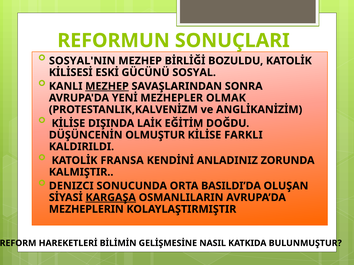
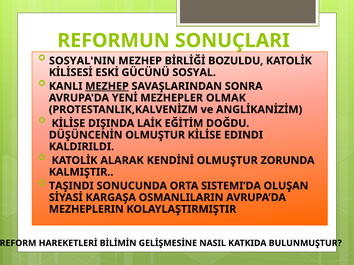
FARKLI: FARKLI -> EDINDI
FRANSA: FRANSA -> ALARAK
KENDİNİ ANLADINIZ: ANLADINIZ -> OLMUŞTUR
DENIZCI: DENIZCI -> TAŞINDI
BASILDI’DA: BASILDI’DA -> SISTEMI’DA
KARGAŞA underline: present -> none
